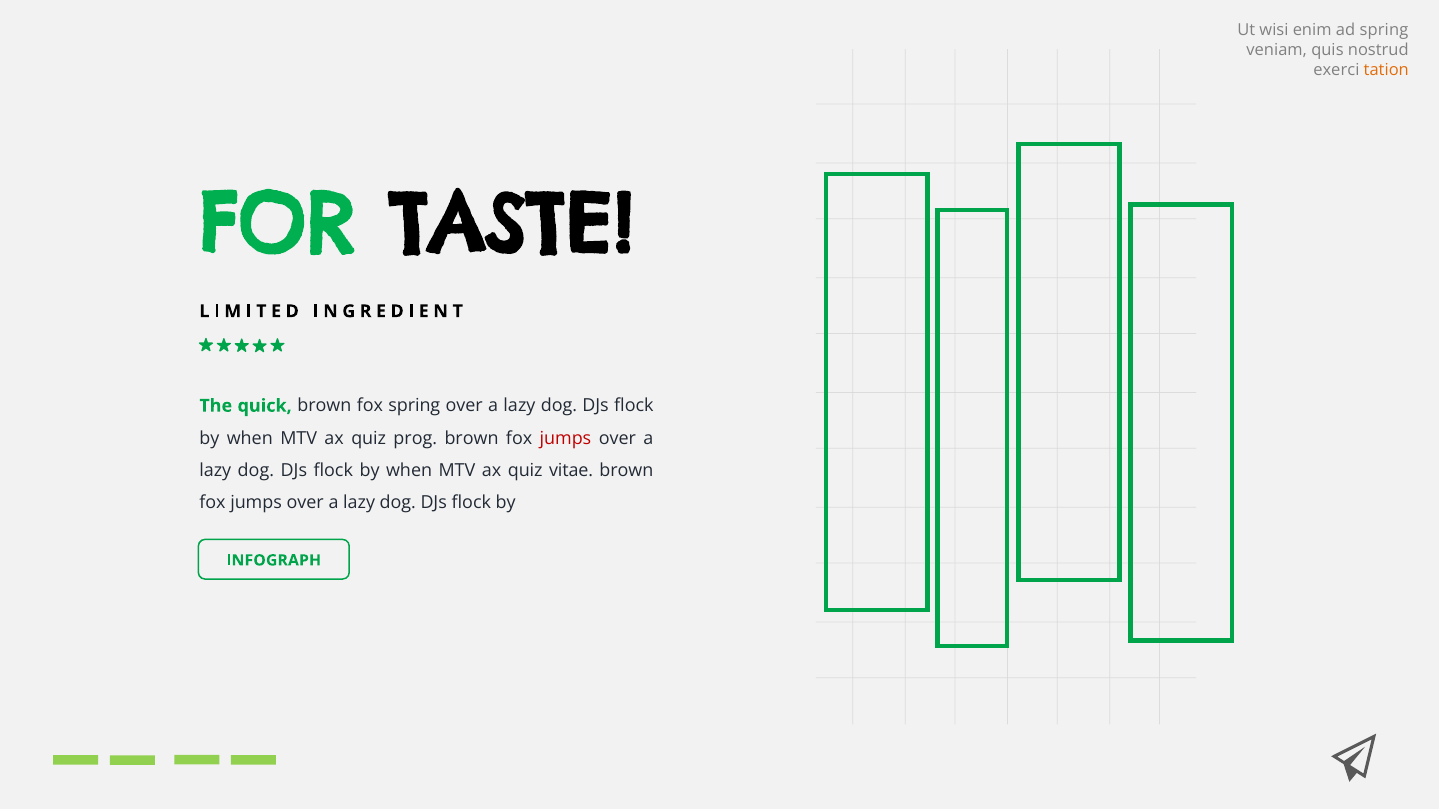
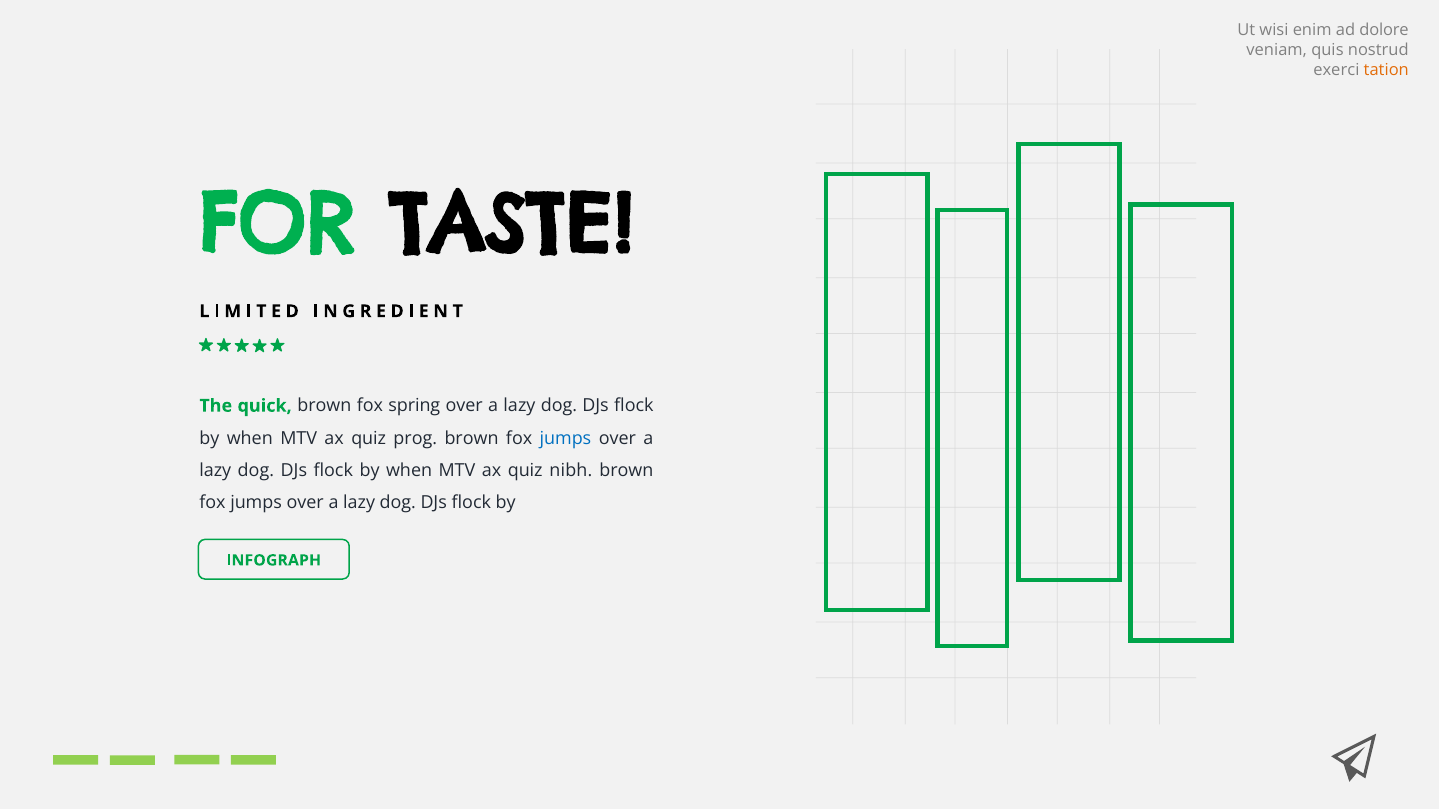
ad spring: spring -> dolore
jumps at (565, 438) colour: red -> blue
vitae: vitae -> nibh
